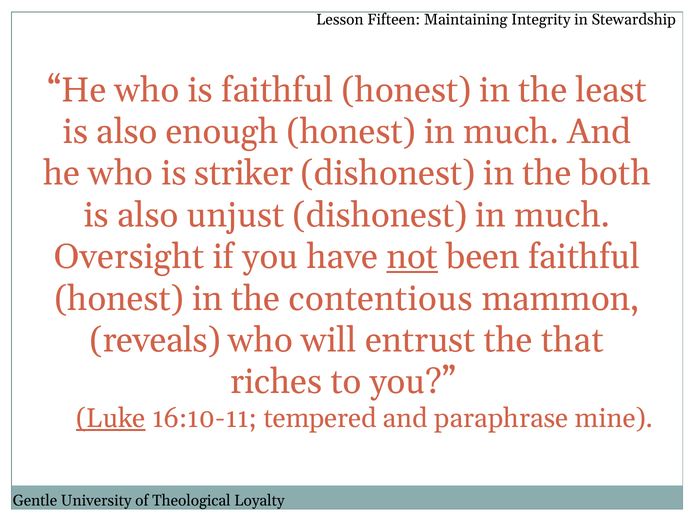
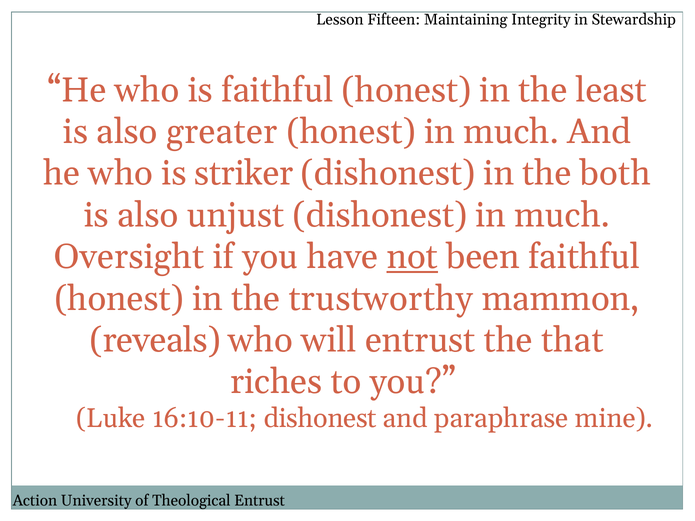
enough: enough -> greater
contentious: contentious -> trustworthy
Luke underline: present -> none
16:10-11 tempered: tempered -> dishonest
Gentle: Gentle -> Action
Theological Loyalty: Loyalty -> Entrust
